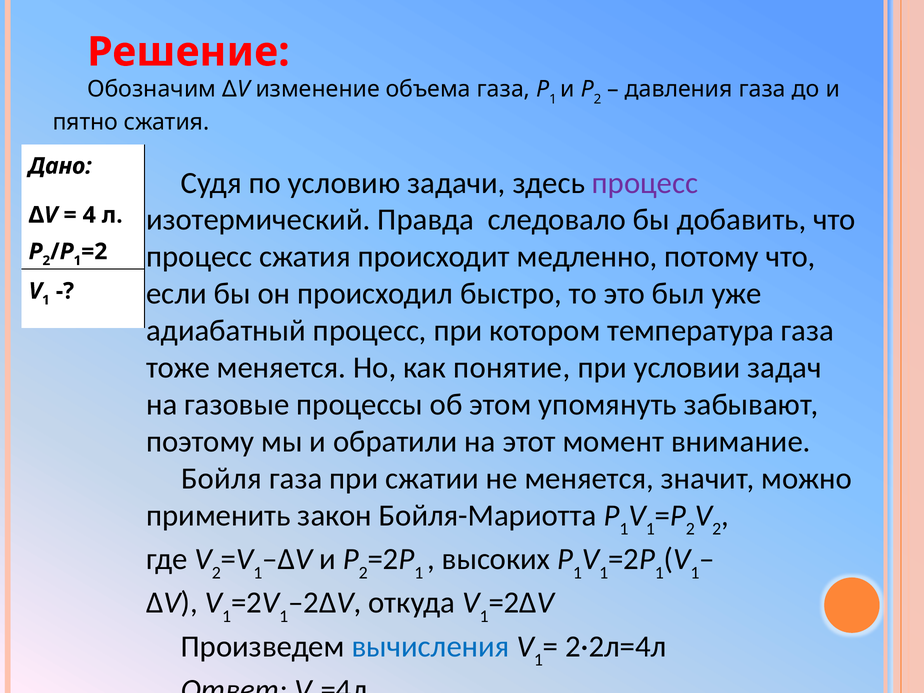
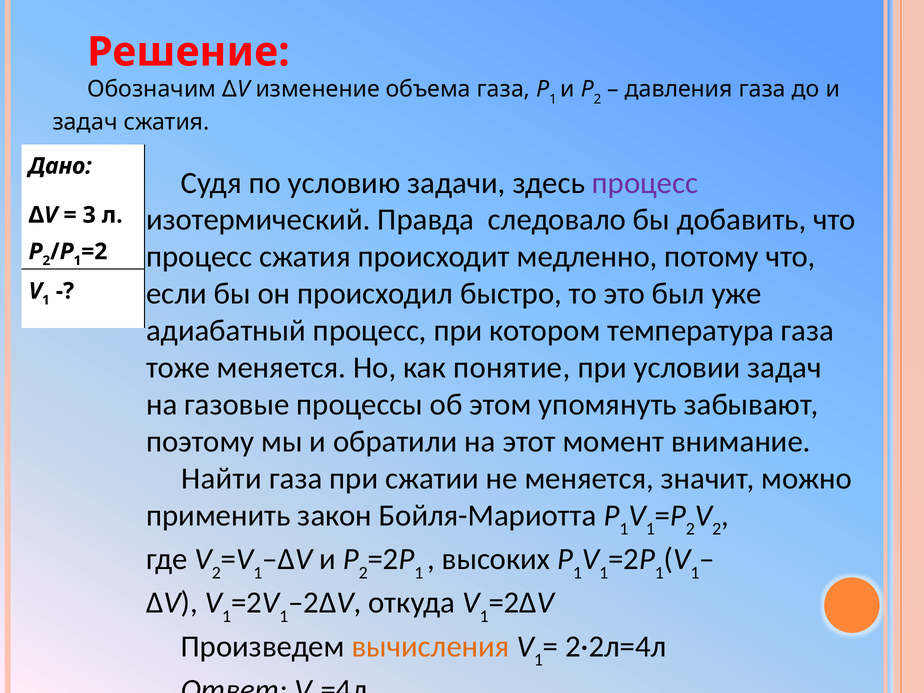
пятно at (85, 122): пятно -> задач
4: 4 -> 3
Бойля: Бойля -> Найти
вычисления colour: blue -> orange
